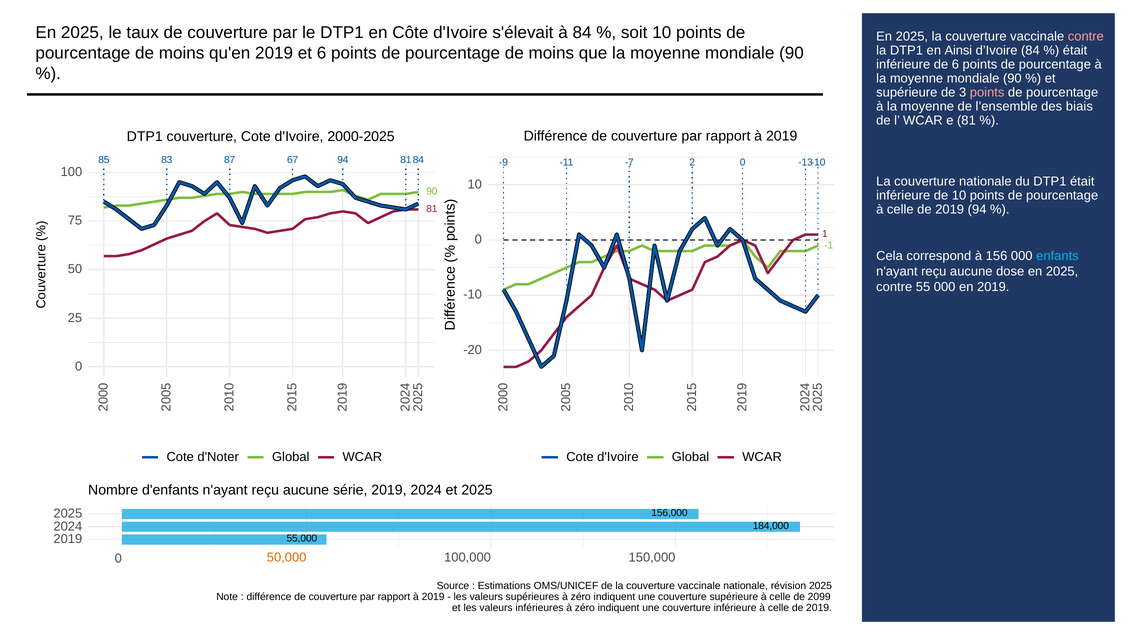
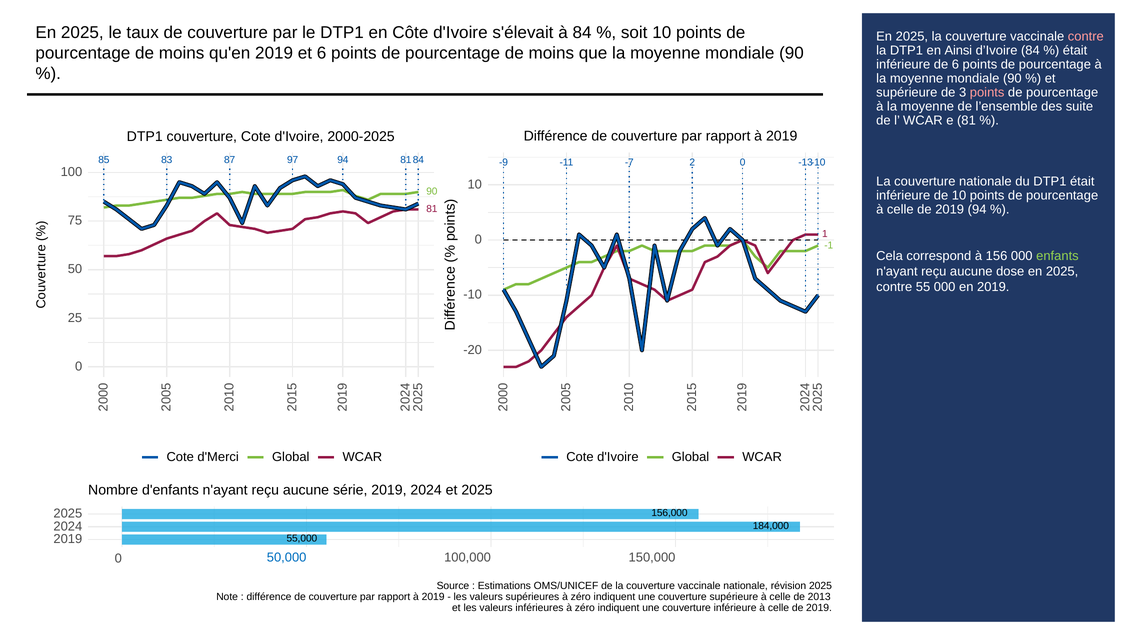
biais: biais -> suite
67: 67 -> 97
enfants colour: light blue -> light green
d'Noter: d'Noter -> d'Merci
50,000 colour: orange -> blue
2099: 2099 -> 2013
